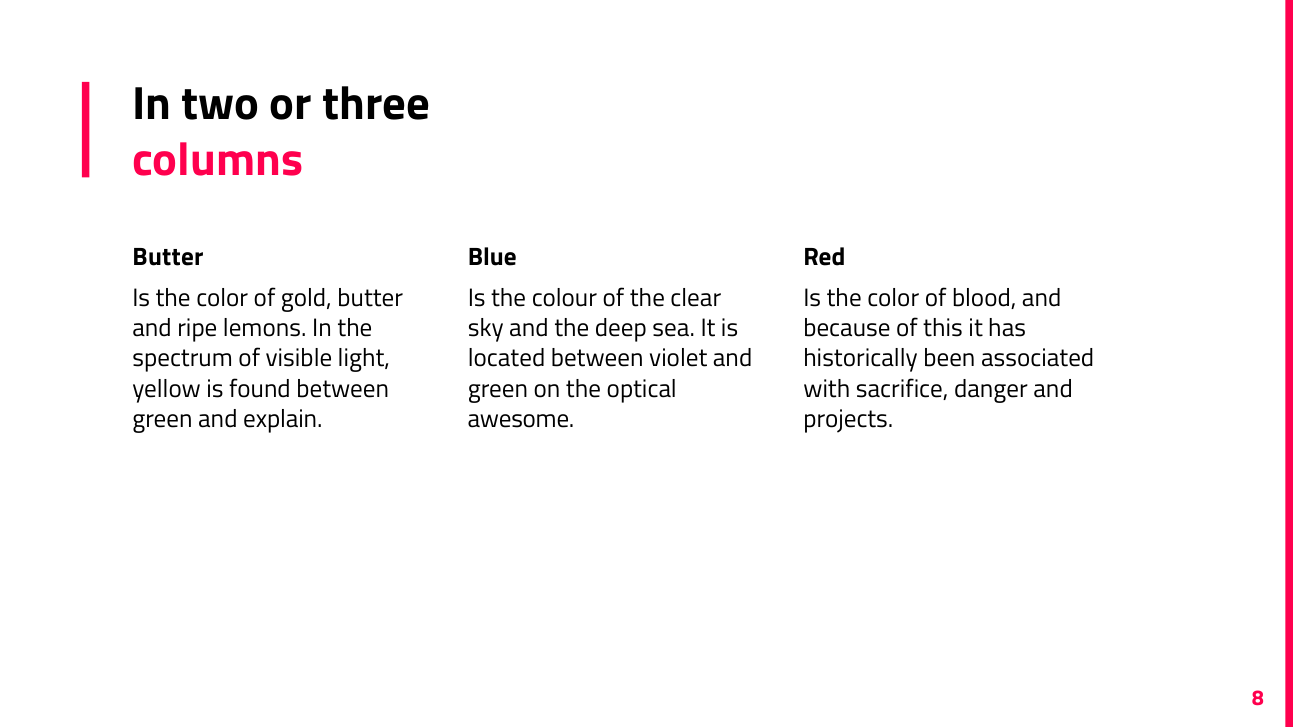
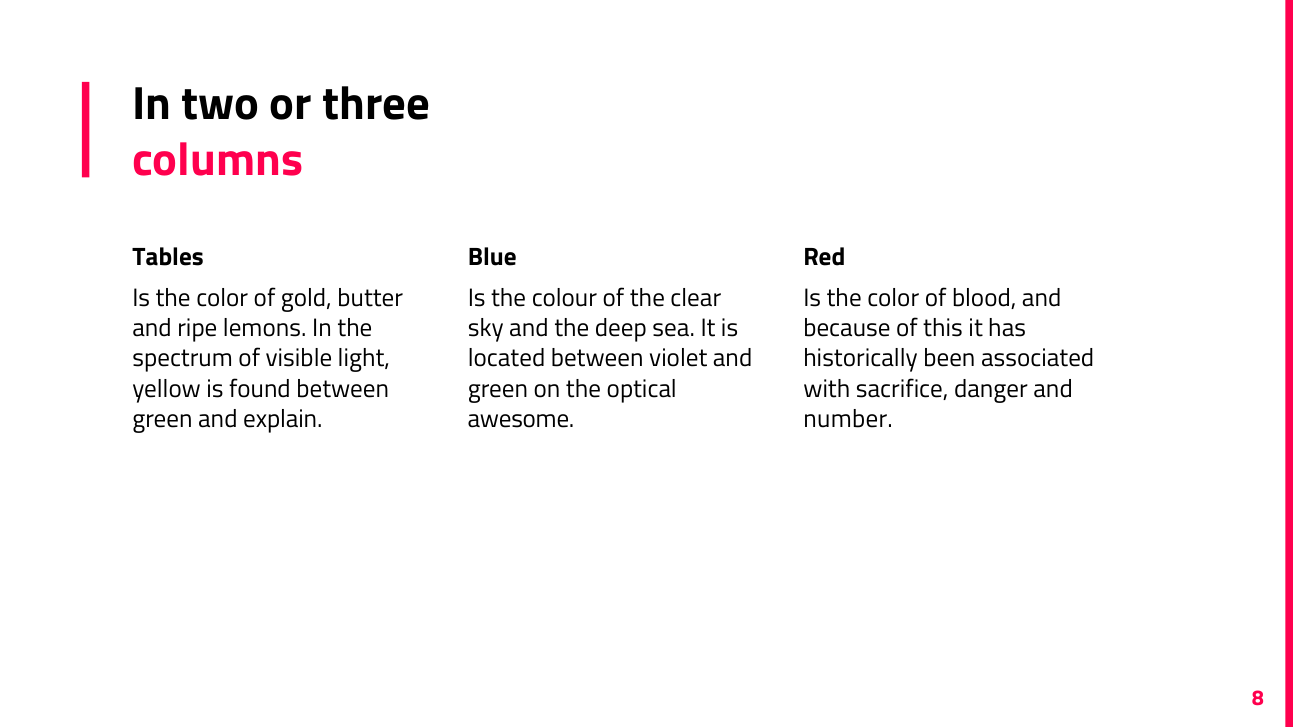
Butter at (168, 257): Butter -> Tables
projects: projects -> number
